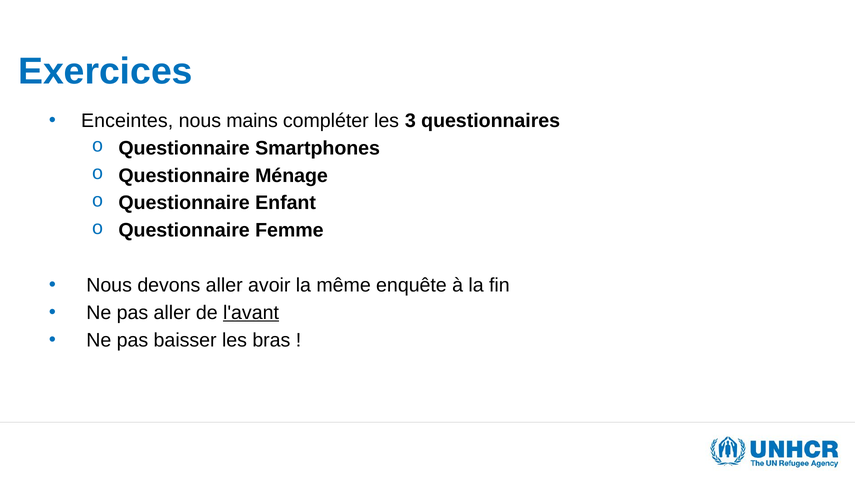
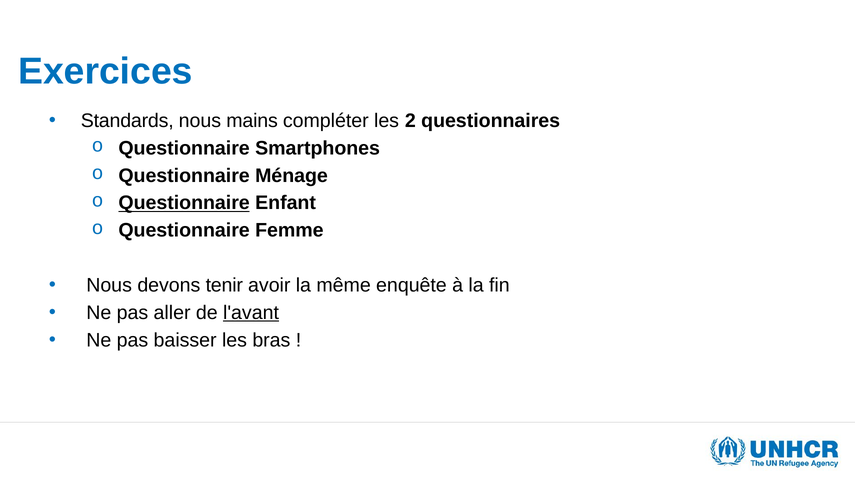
Enceintes: Enceintes -> Standards
3: 3 -> 2
Questionnaire at (184, 203) underline: none -> present
devons aller: aller -> tenir
